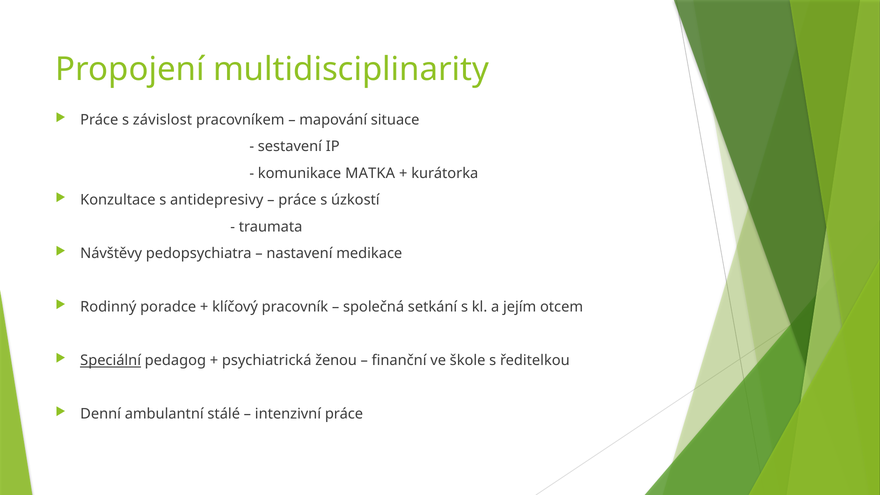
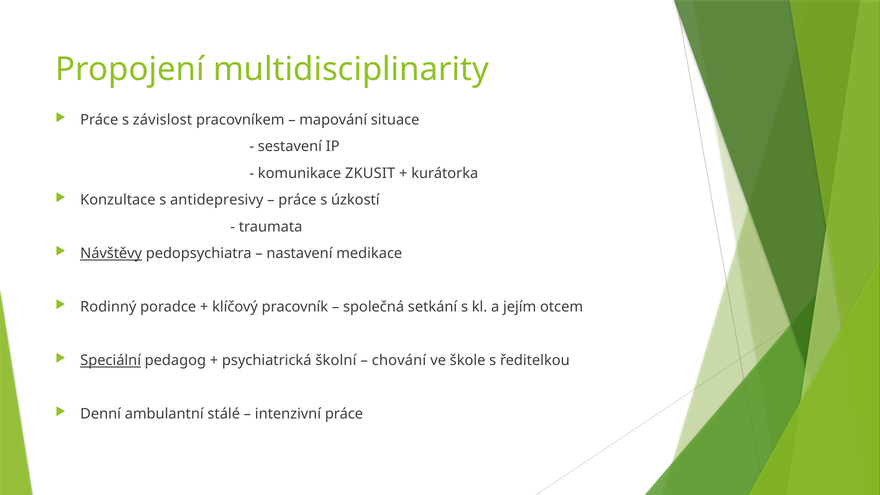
MATKA: MATKA -> ZKUSIT
Návštěvy underline: none -> present
ženou: ženou -> školní
finanční: finanční -> chování
